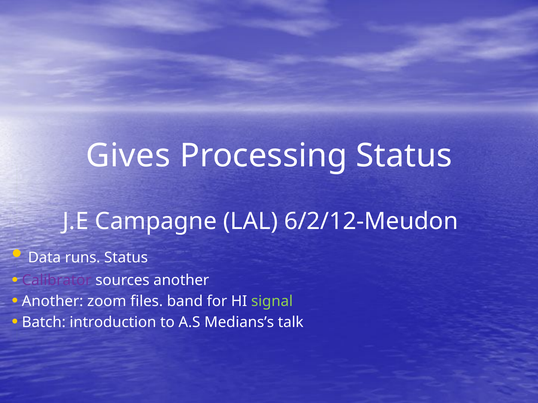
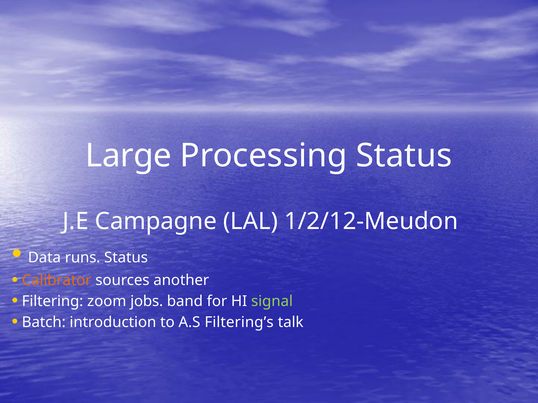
Gives: Gives -> Large
6/2/12-Meudon: 6/2/12-Meudon -> 1/2/12-Meudon
Calibrator colour: purple -> orange
Another at (53, 302): Another -> Filtering
files: files -> jobs
Medians’s: Medians’s -> Filtering’s
